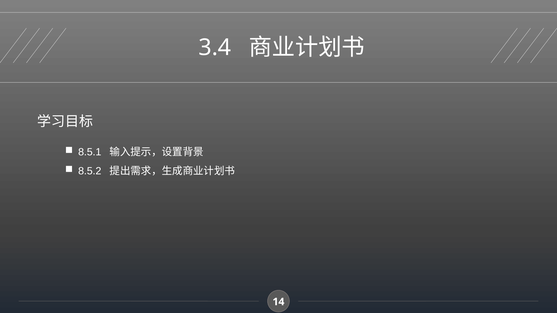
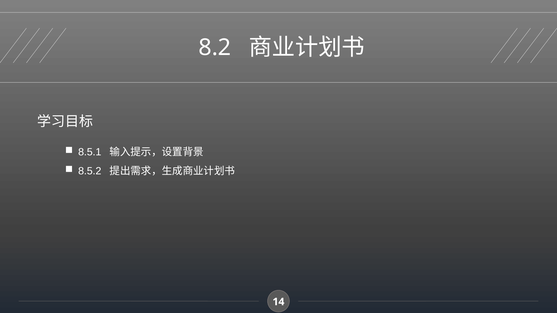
3.4: 3.4 -> 8.2
